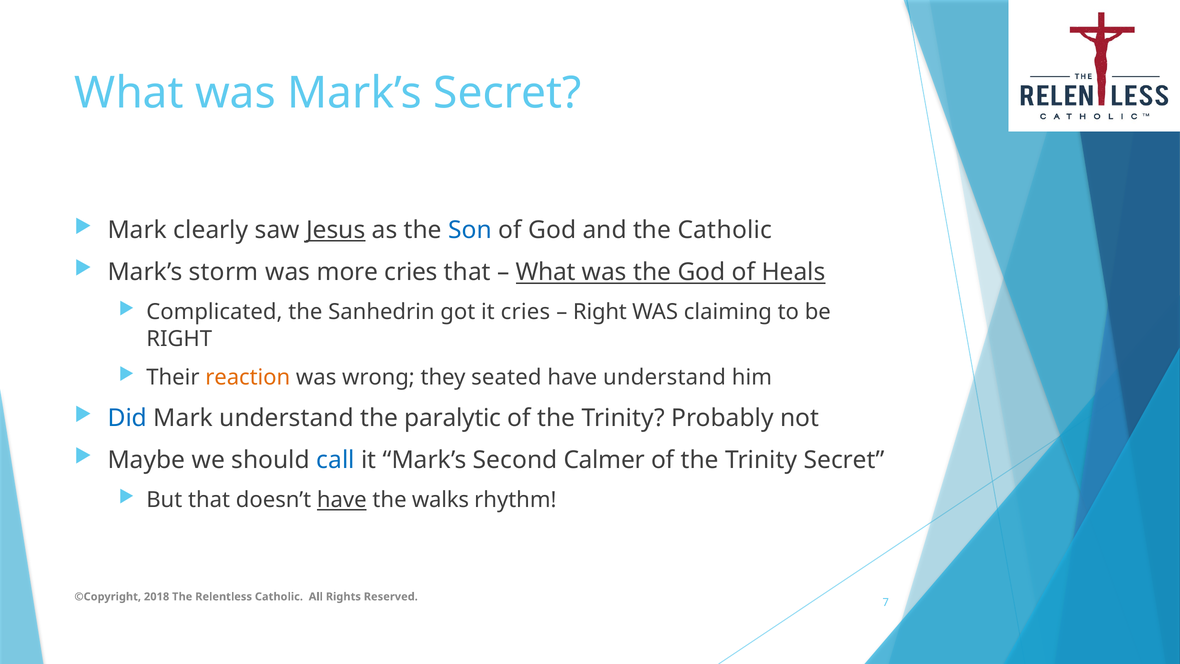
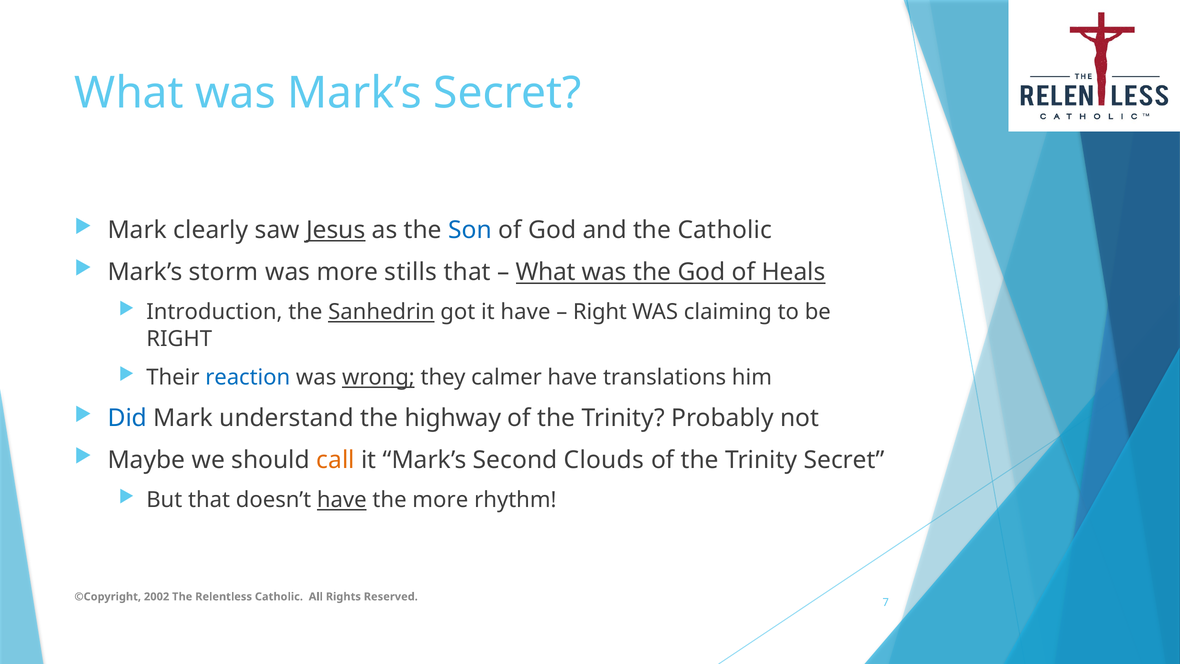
more cries: cries -> stills
Complicated: Complicated -> Introduction
Sanhedrin underline: none -> present
it cries: cries -> have
reaction colour: orange -> blue
wrong underline: none -> present
seated: seated -> calmer
have understand: understand -> translations
paralytic: paralytic -> highway
call colour: blue -> orange
Calmer: Calmer -> Clouds
the walks: walks -> more
2018: 2018 -> 2002
